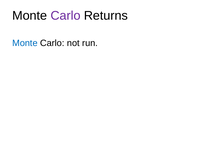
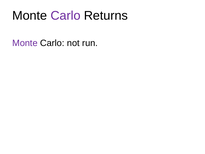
Monte at (25, 43) colour: blue -> purple
